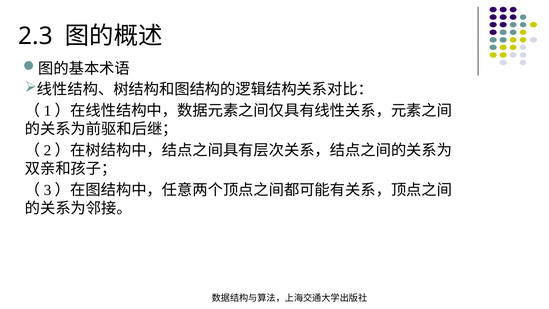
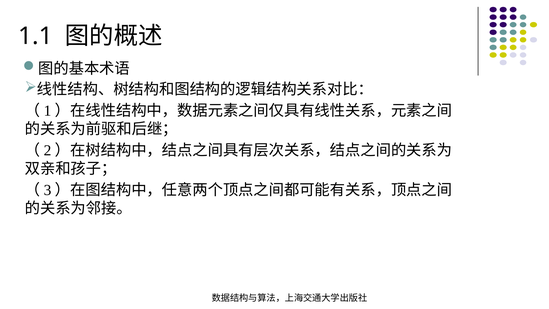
2.3: 2.3 -> 1.1
